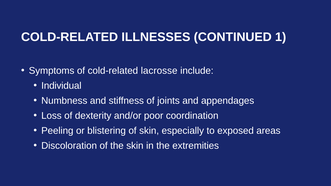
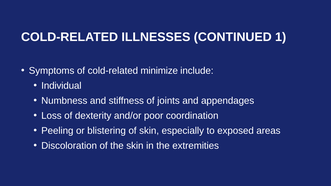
lacrosse: lacrosse -> minimize
